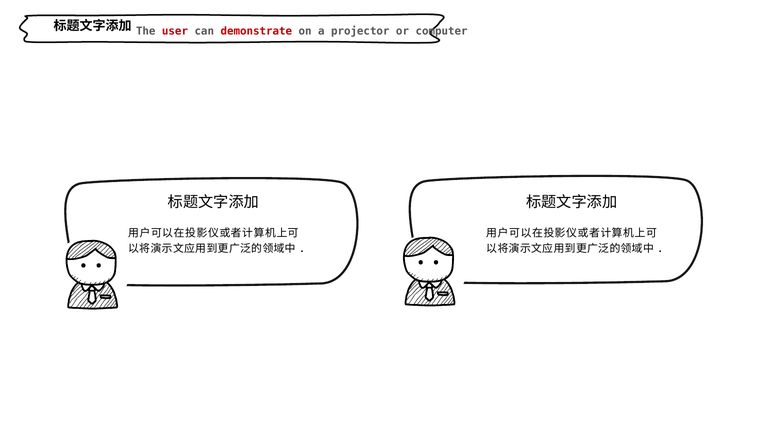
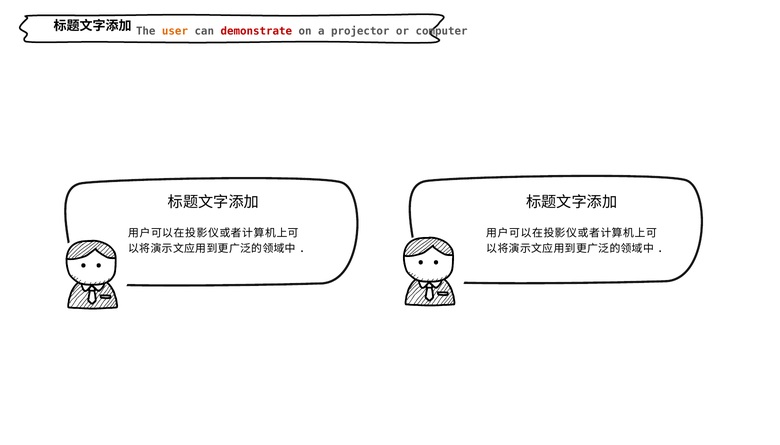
user colour: red -> orange
